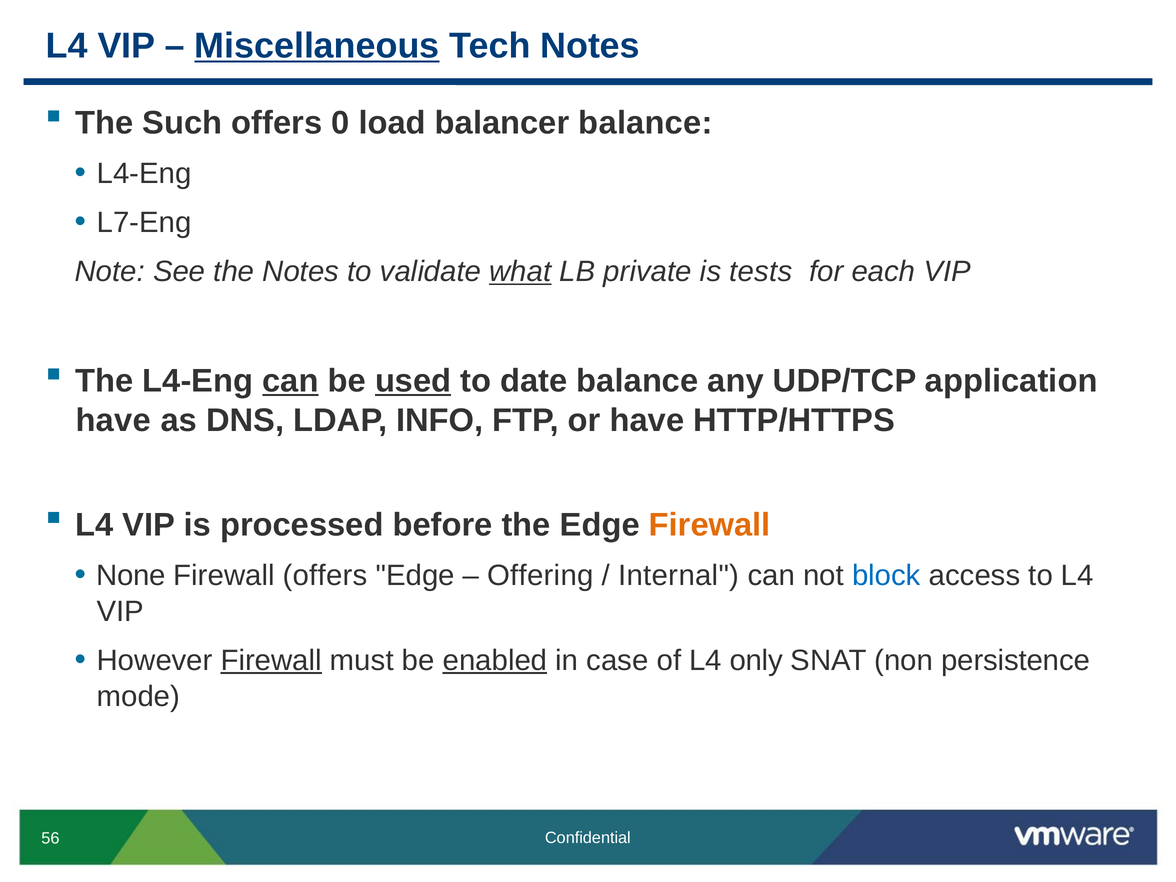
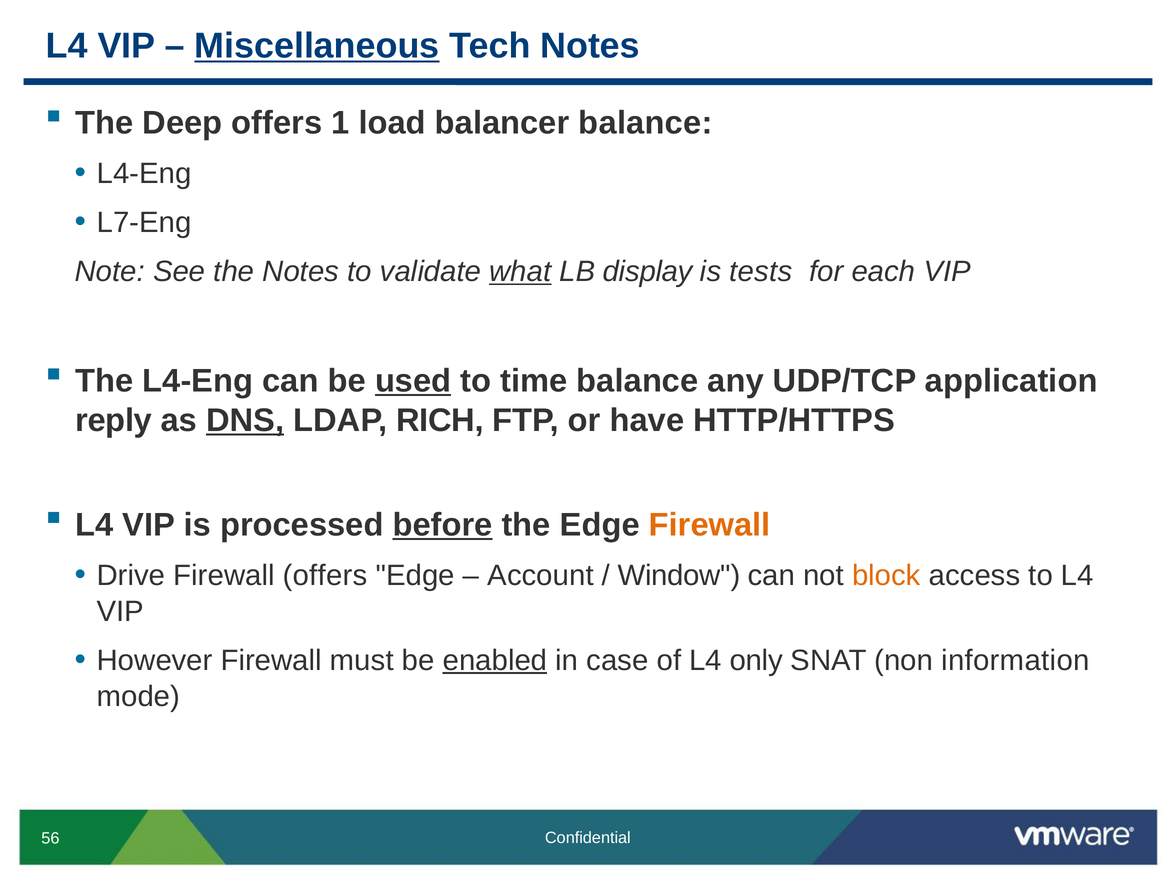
Such: Such -> Deep
0: 0 -> 1
private: private -> display
can at (290, 381) underline: present -> none
date: date -> time
have at (113, 420): have -> reply
DNS underline: none -> present
INFO: INFO -> RICH
before underline: none -> present
None: None -> Drive
Offering: Offering -> Account
Internal: Internal -> Window
block colour: blue -> orange
Firewall at (271, 660) underline: present -> none
persistence: persistence -> information
